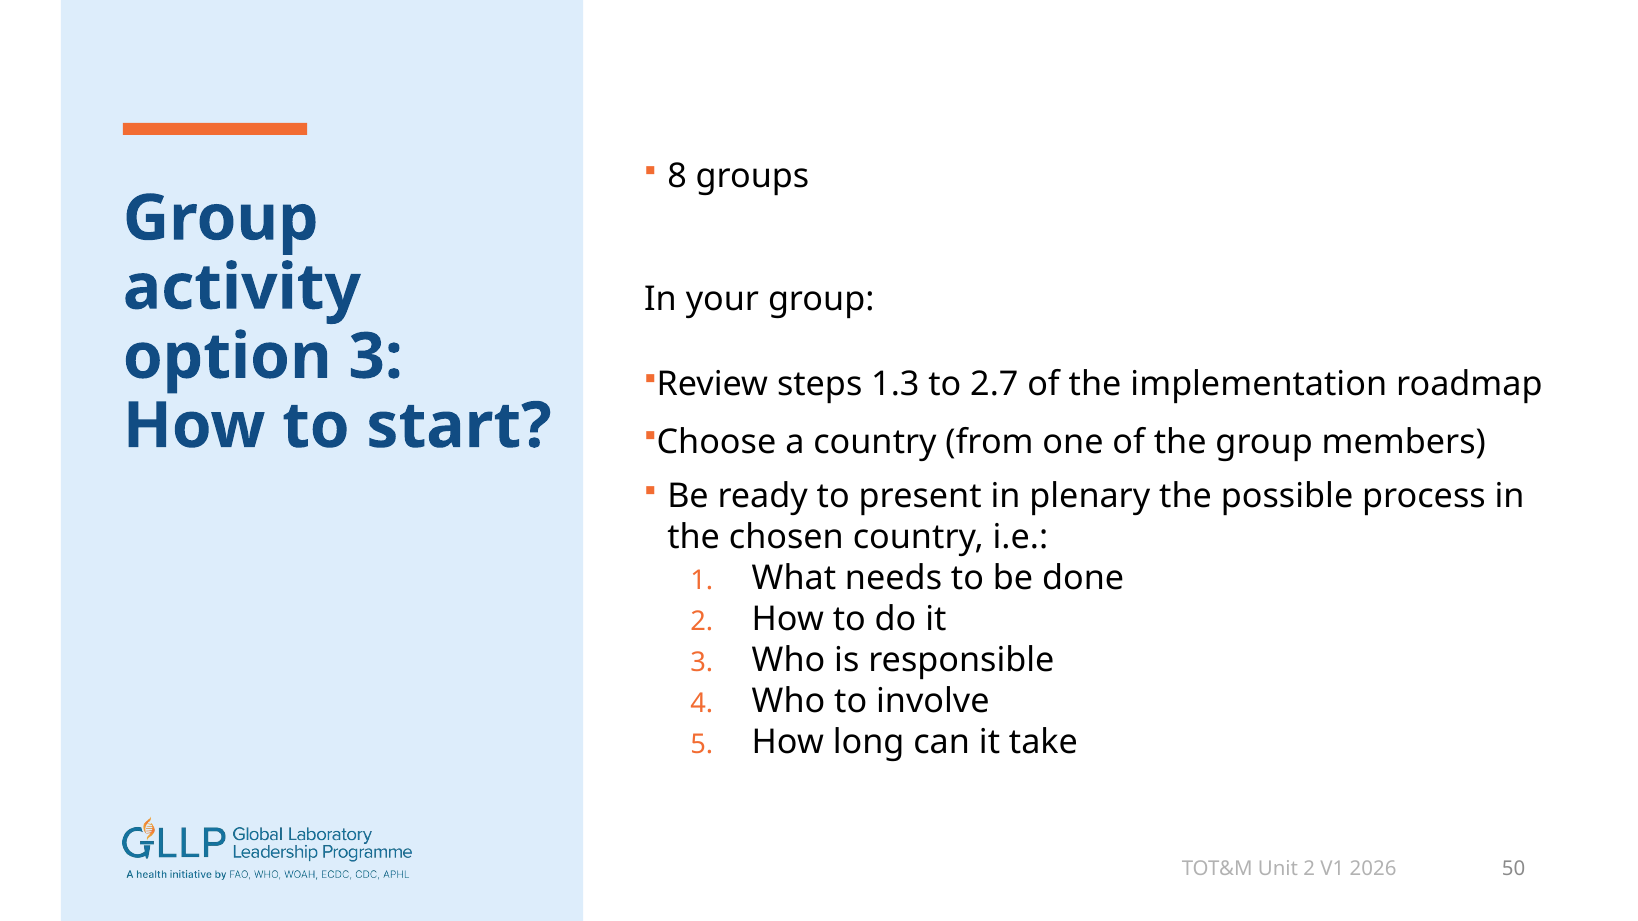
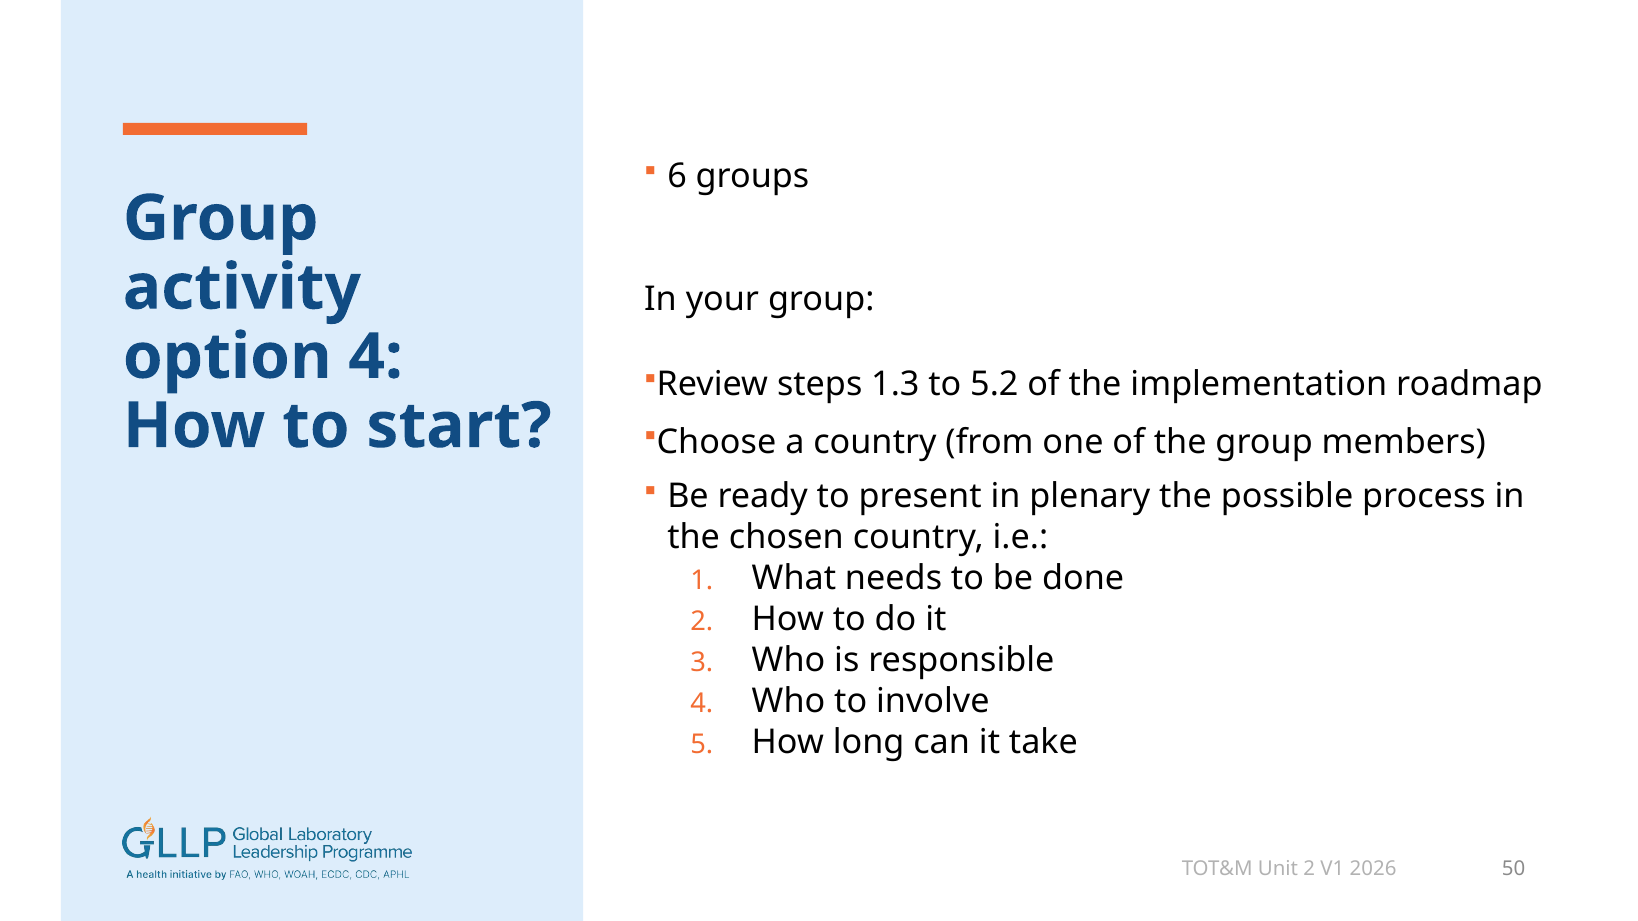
8: 8 -> 6
option 3: 3 -> 4
2.7: 2.7 -> 5.2
